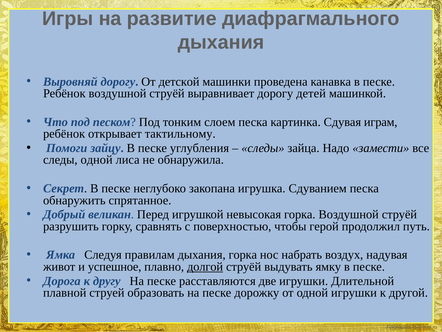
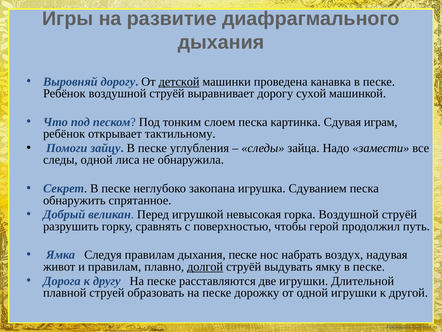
детской underline: none -> present
детей: детей -> сухой
дыхания горка: горка -> песке
и успешное: успешное -> правилам
